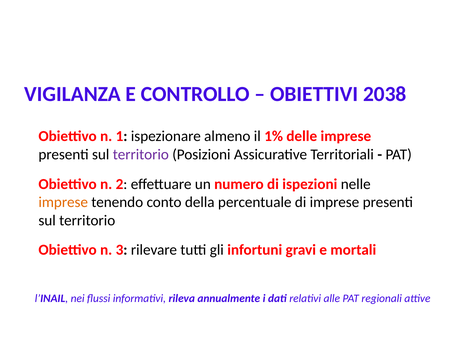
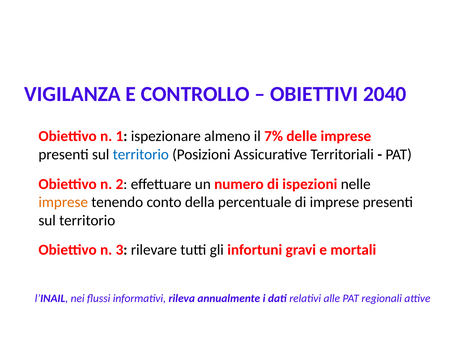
2038: 2038 -> 2040
1%: 1% -> 7%
territorio at (141, 154) colour: purple -> blue
